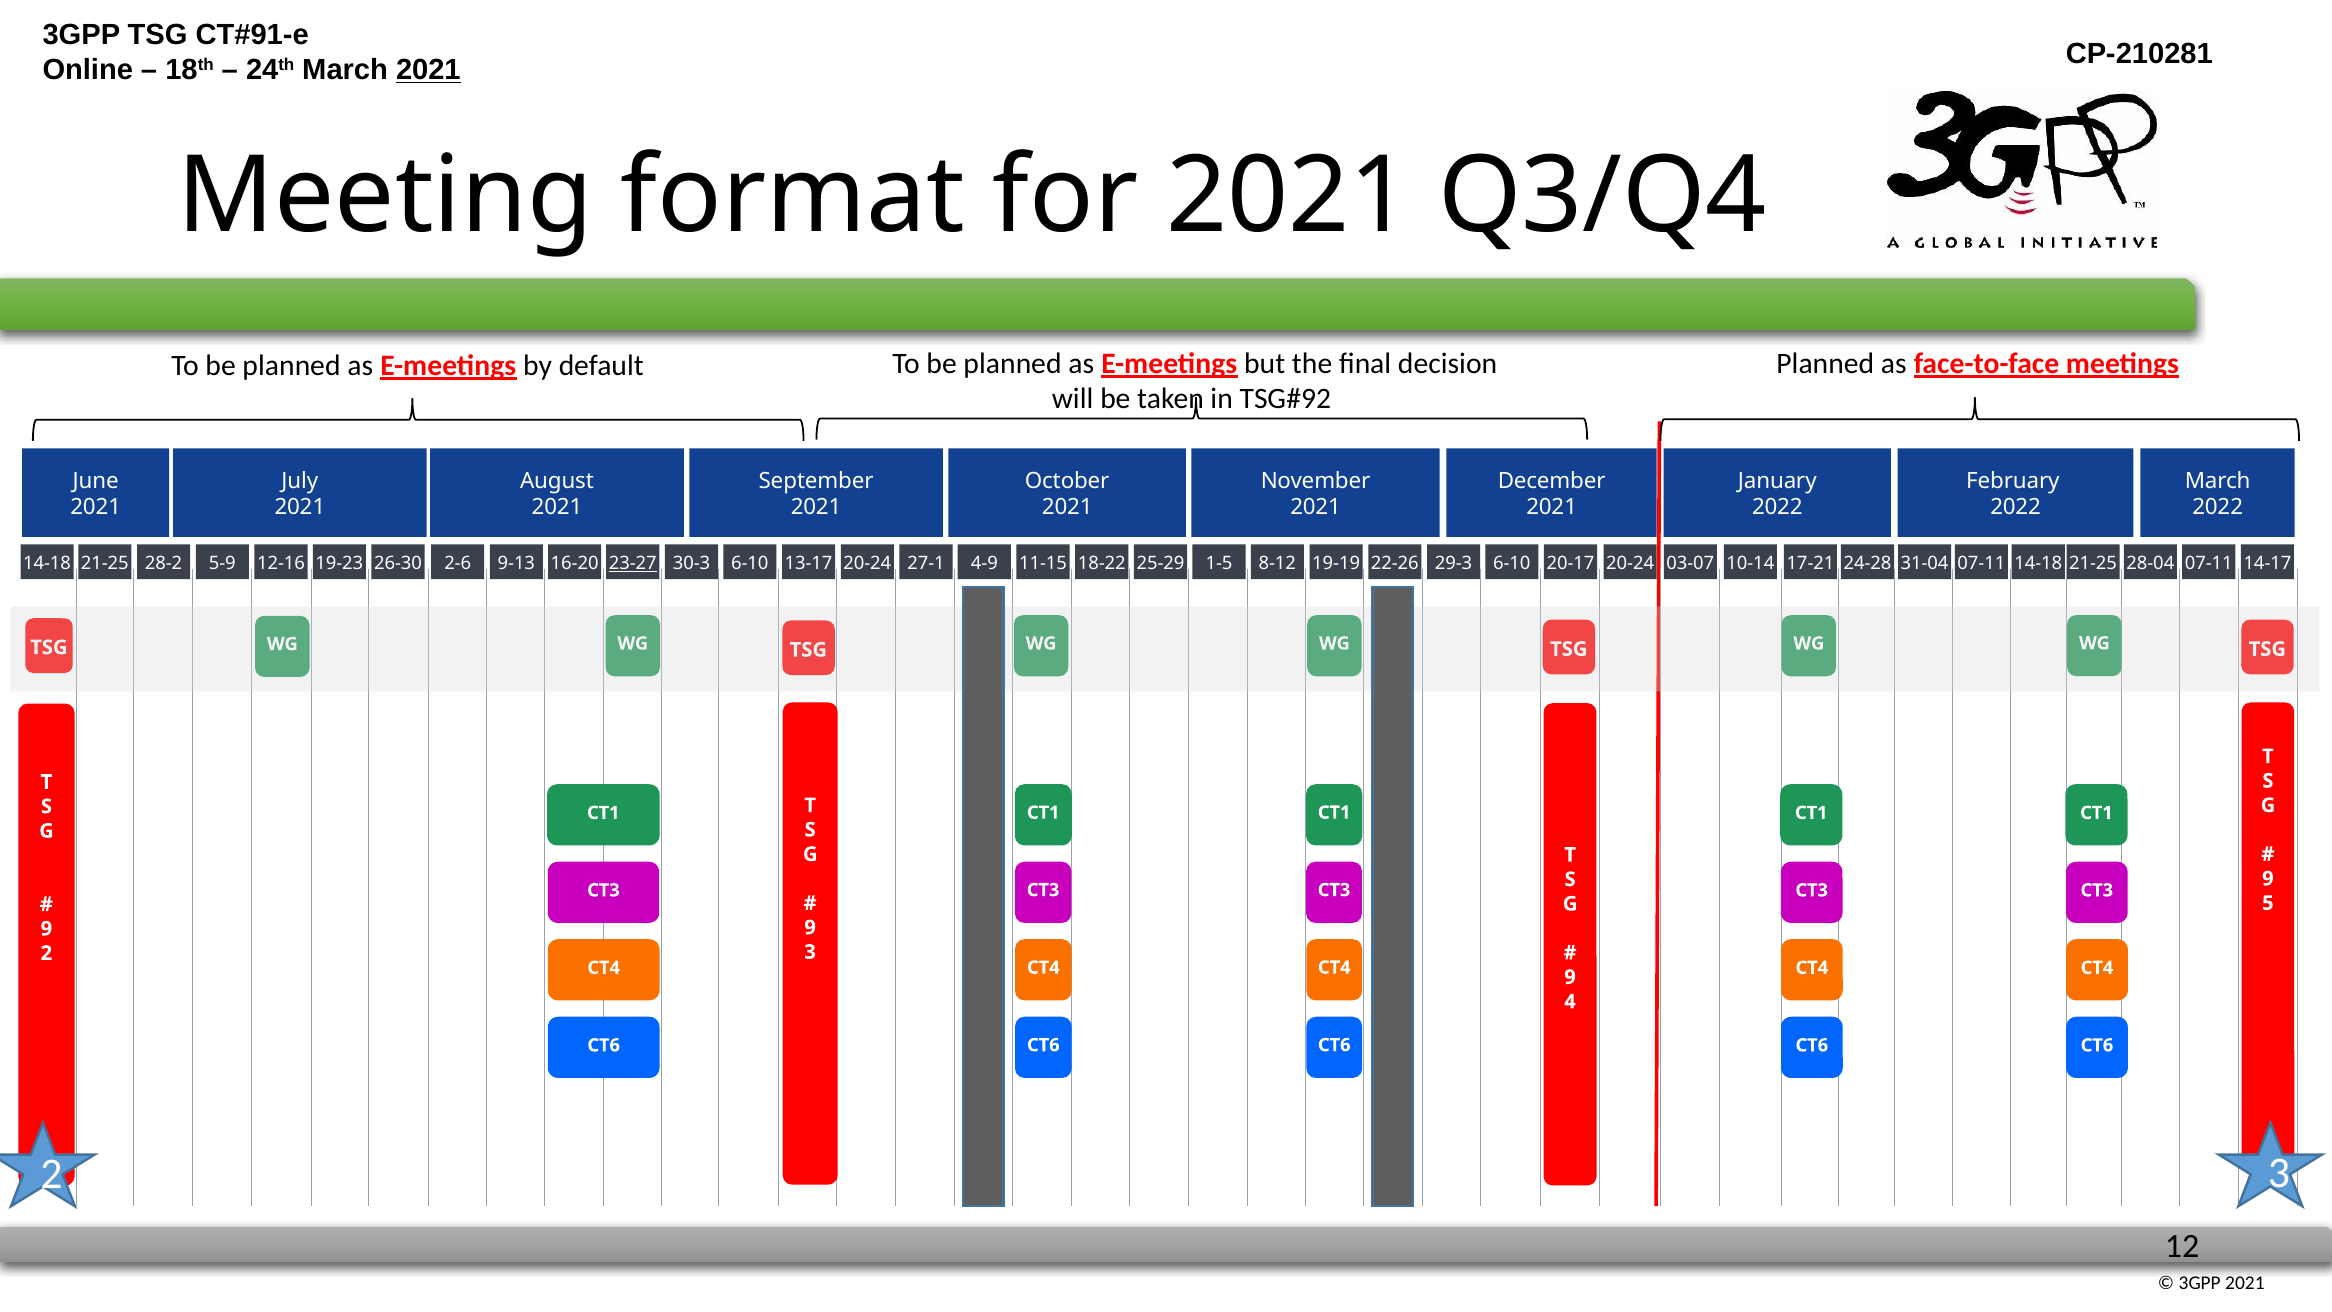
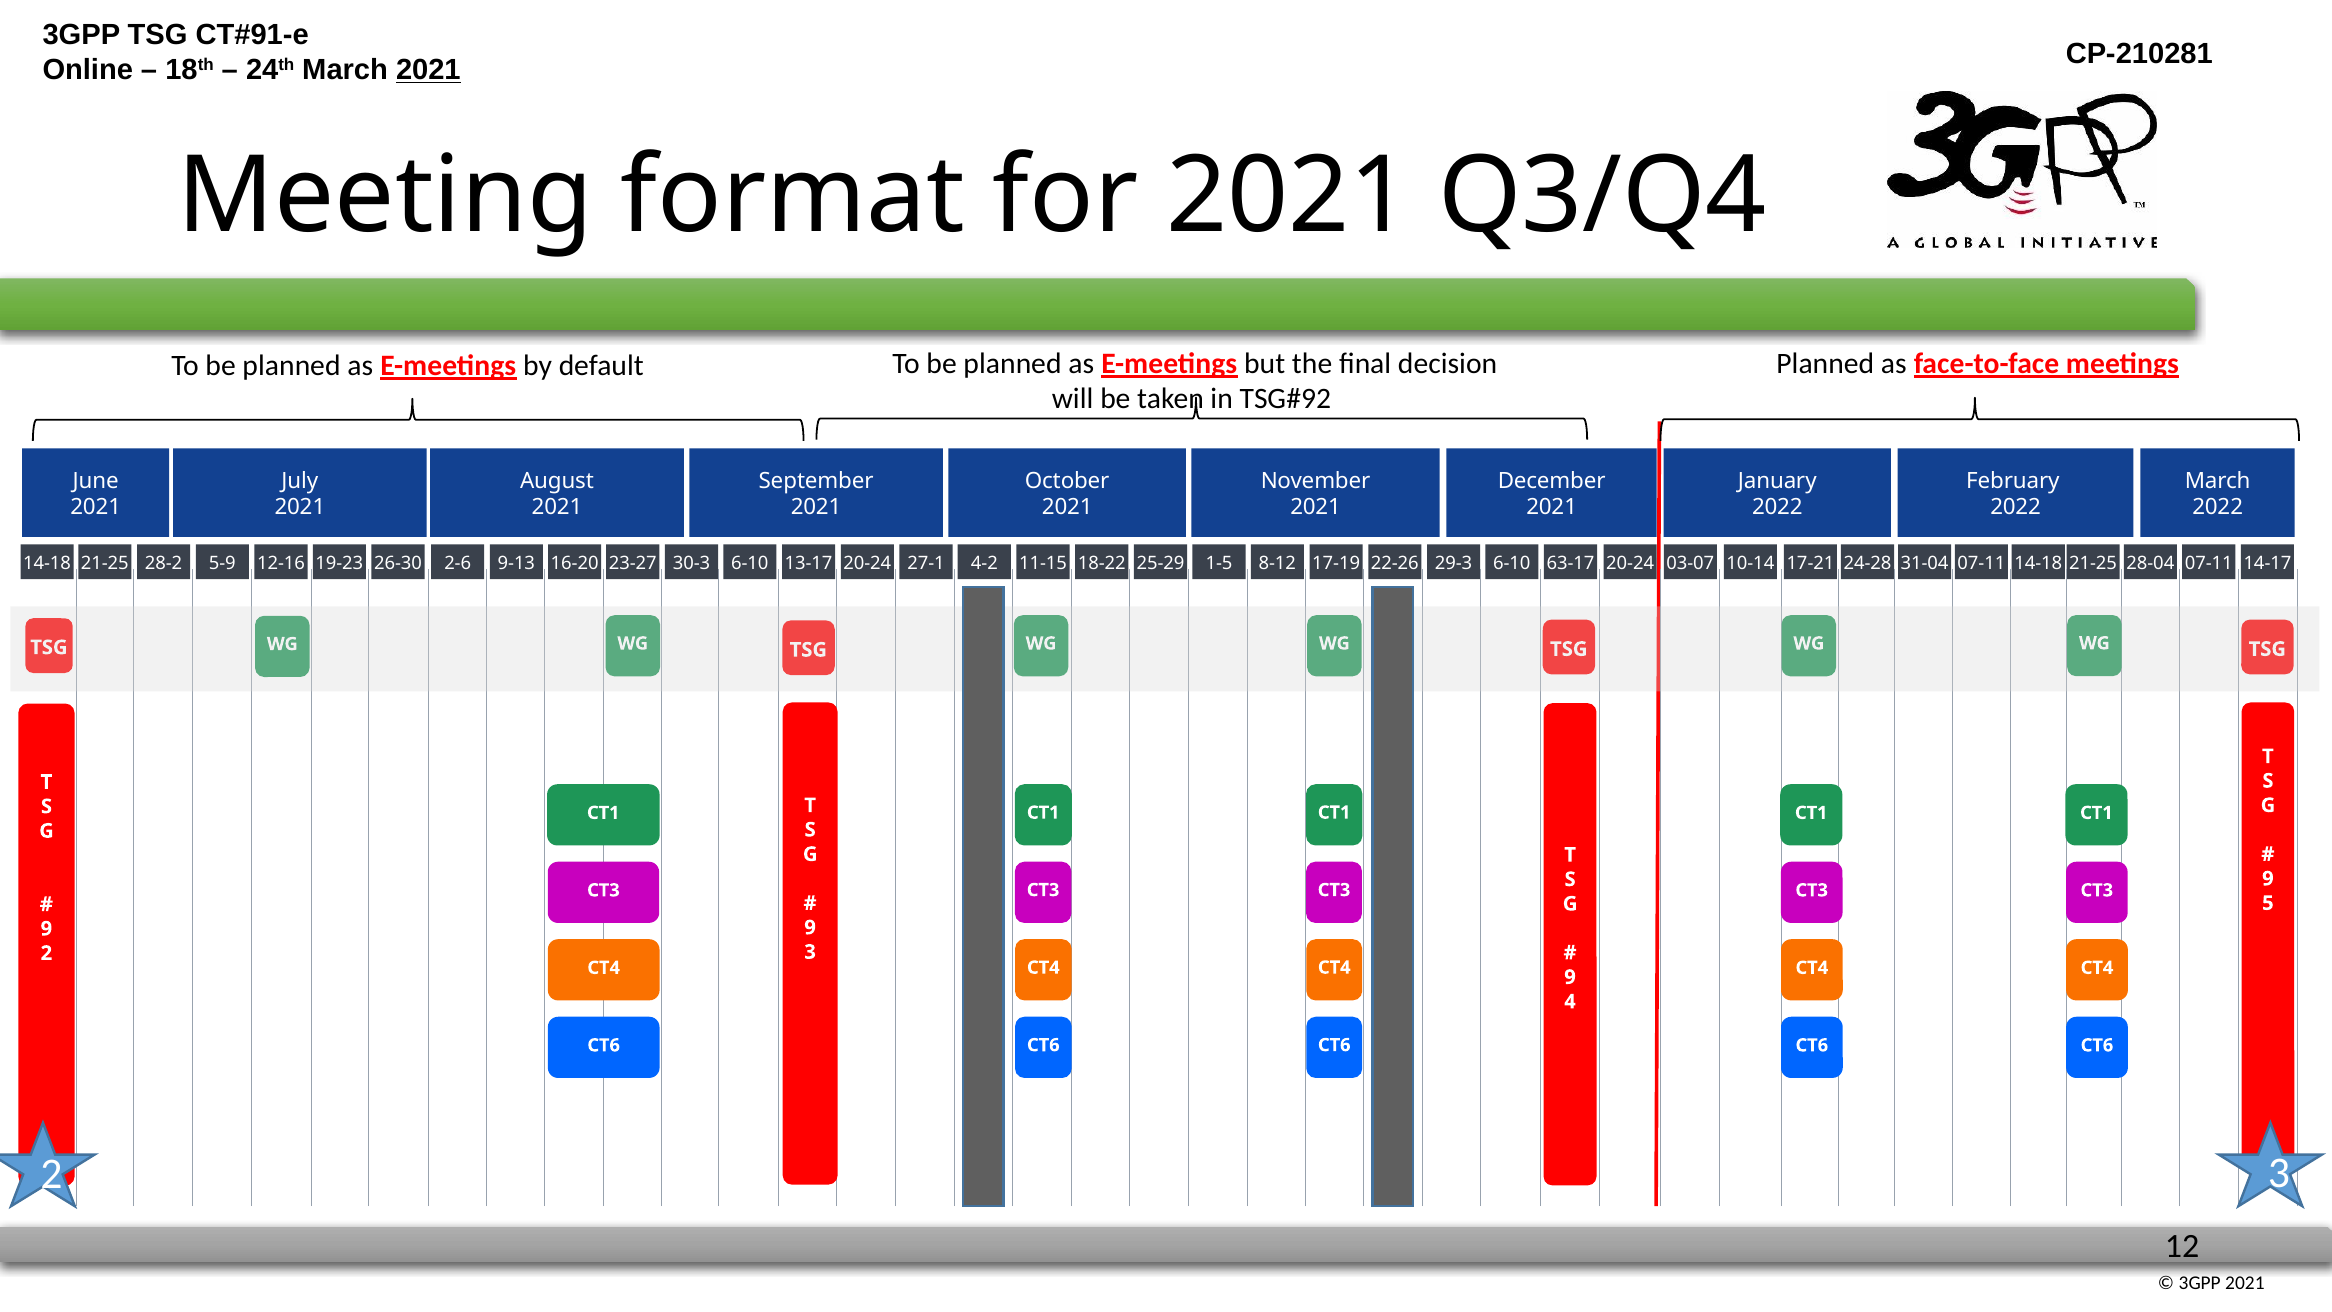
23-27 underline: present -> none
4-9: 4-9 -> 4-2
19-19: 19-19 -> 17-19
20-17: 20-17 -> 63-17
